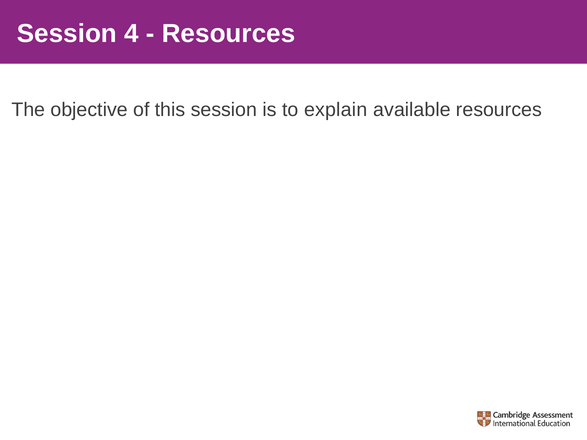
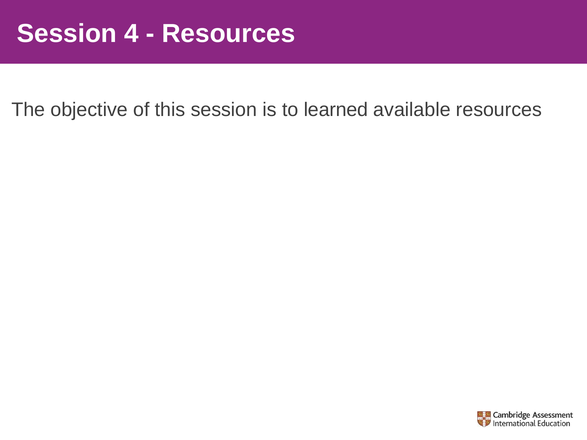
explain: explain -> learned
